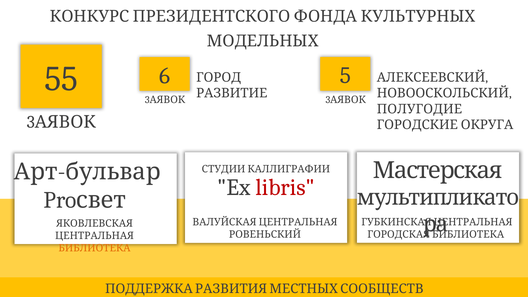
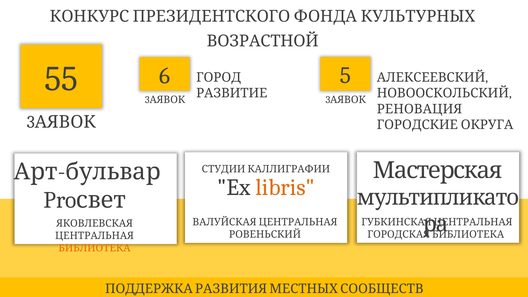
МОДЕЛЬНЫХ: МОДЕЛЬНЫХ -> ВОЗРАСТНОЙ
ПОЛУГОДИЕ: ПОЛУГОДИЕ -> РЕНОВАЦИЯ
libris colour: red -> orange
